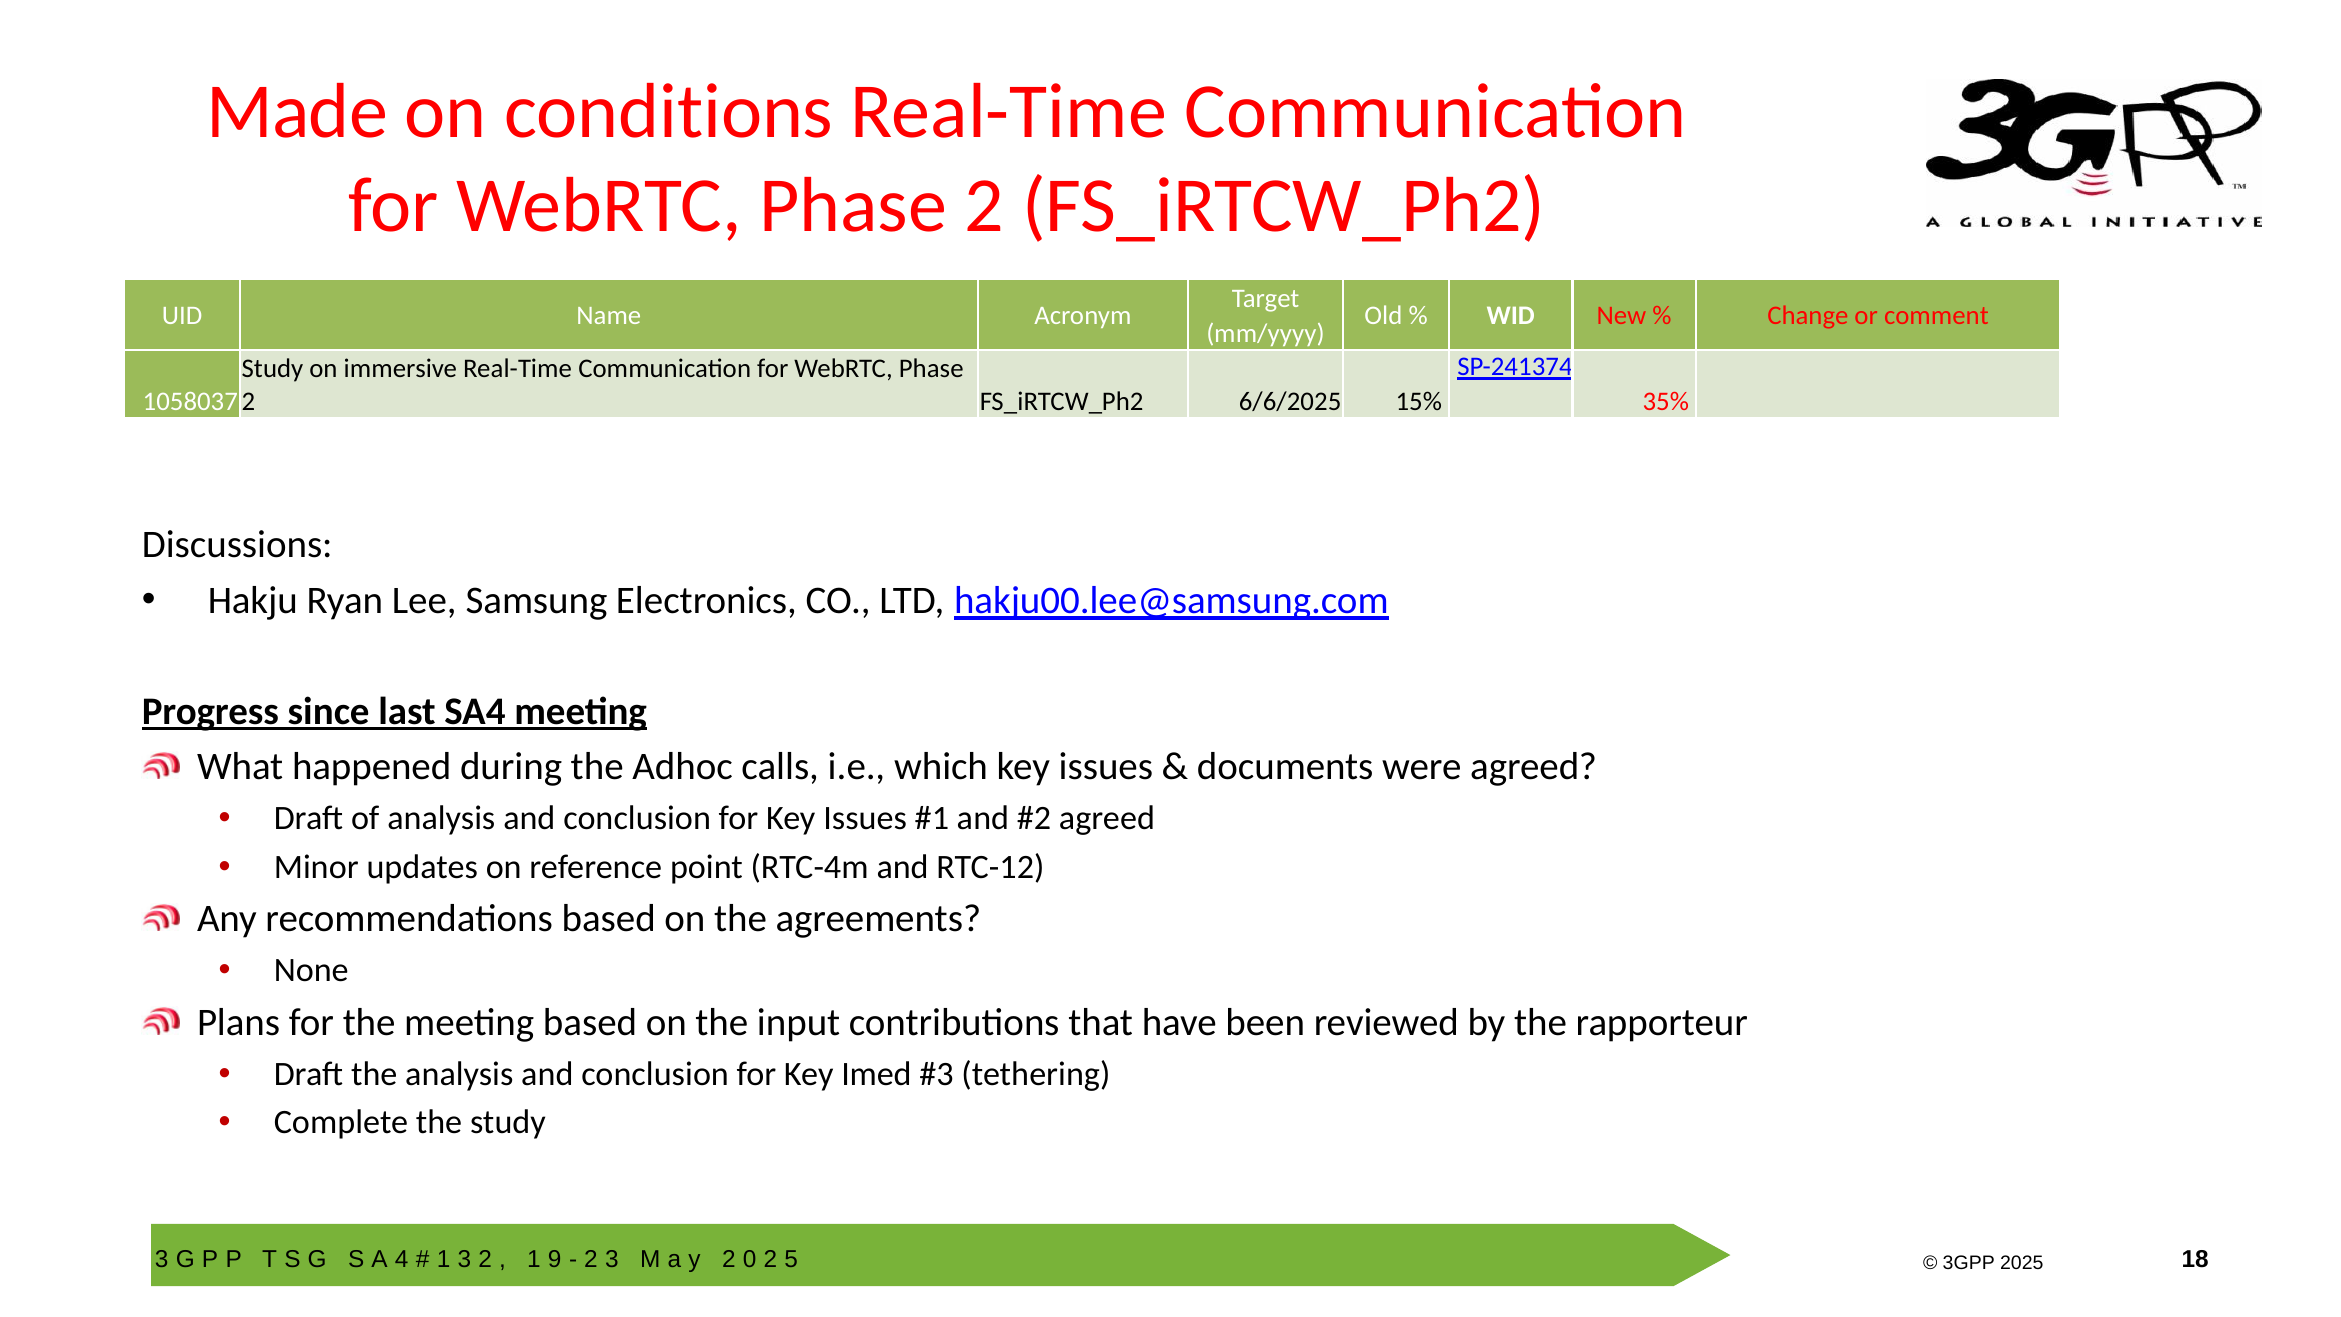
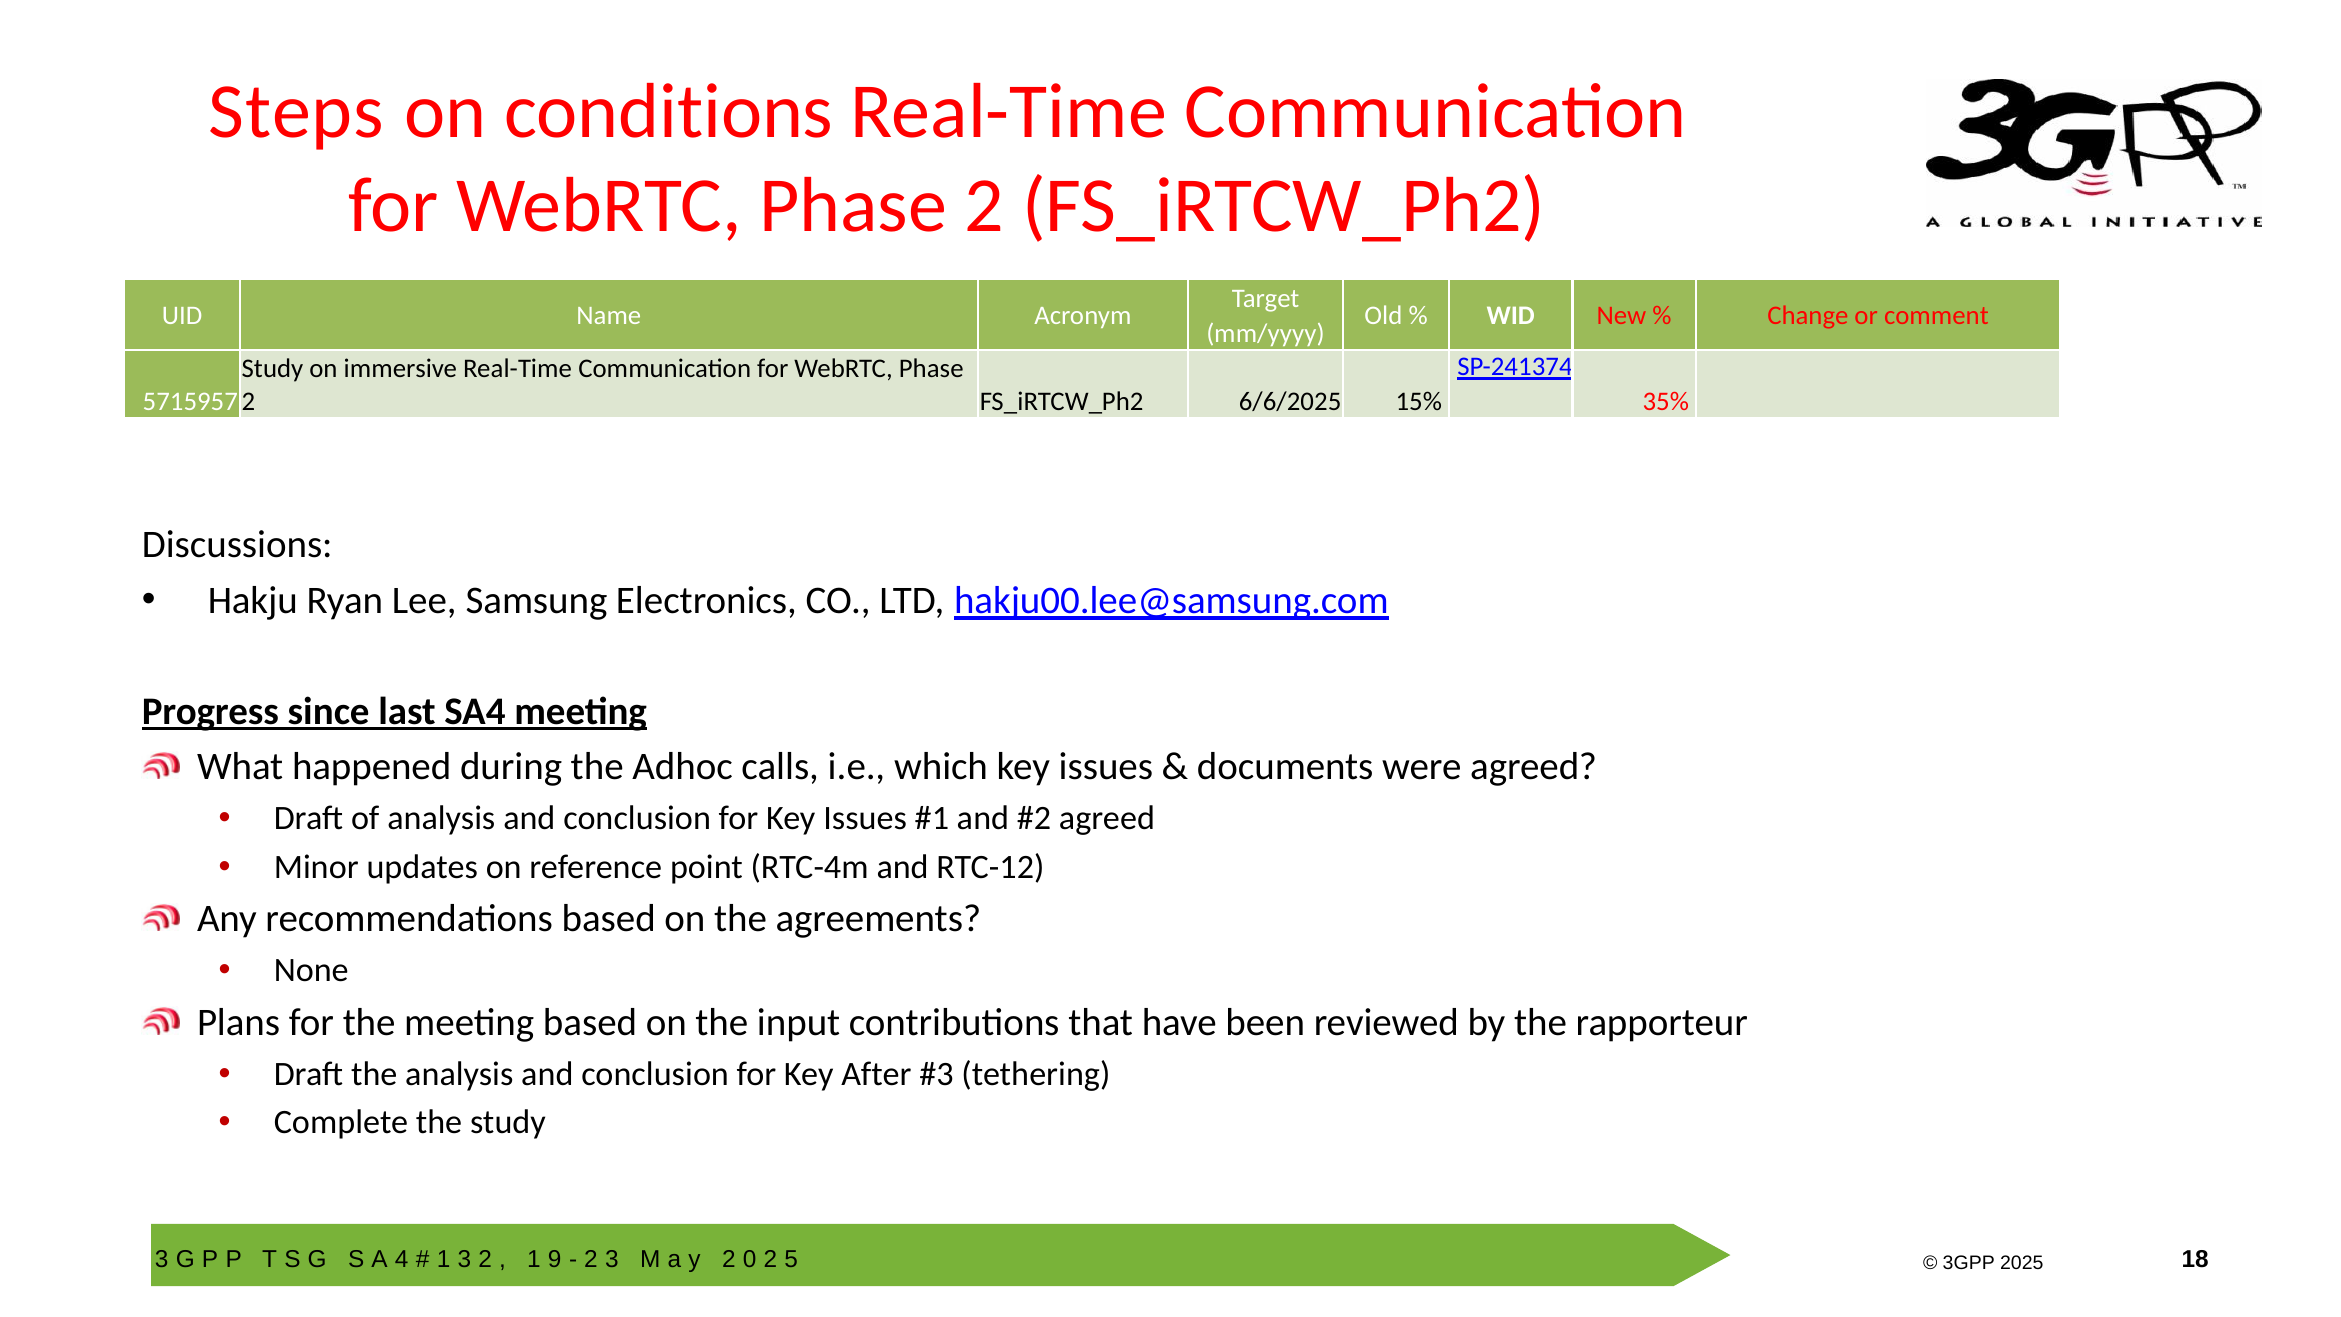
Made: Made -> Steps
1058037: 1058037 -> 5715957
Imed: Imed -> After
